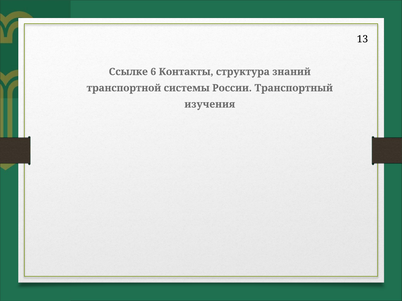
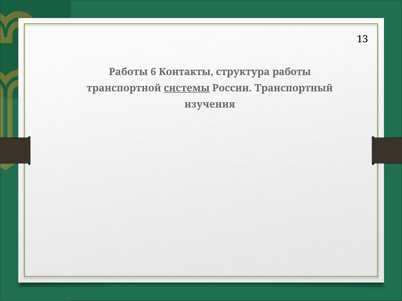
Ссылке at (128, 72): Ссылке -> Работы
структура знаний: знаний -> работы
системы underline: none -> present
